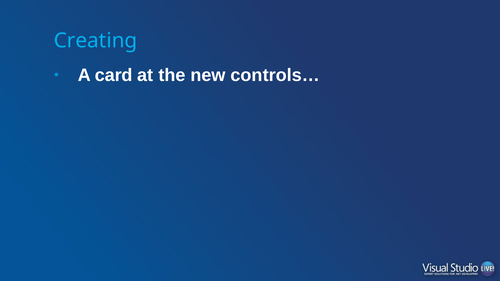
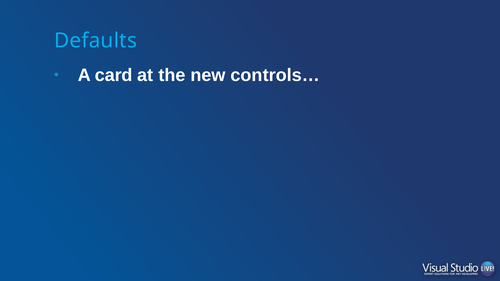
Creating: Creating -> Defaults
